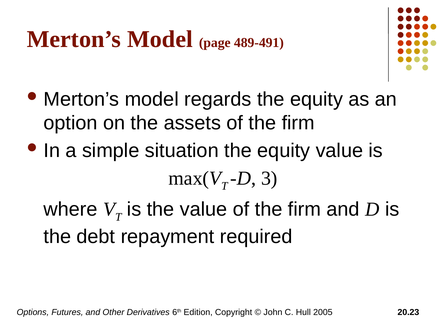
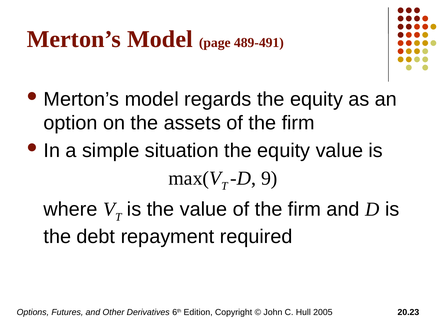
3: 3 -> 9
